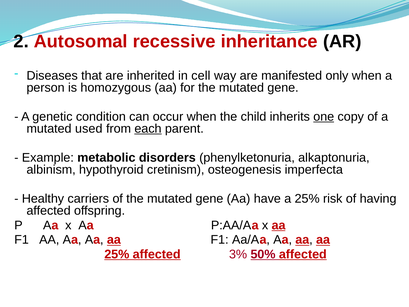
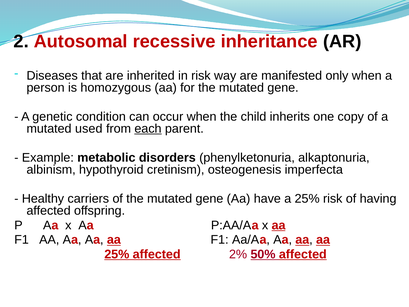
in cell: cell -> risk
one underline: present -> none
3%: 3% -> 2%
